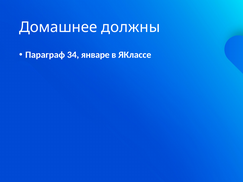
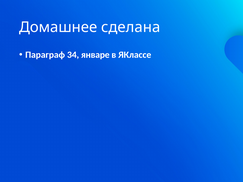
должны: должны -> сделана
